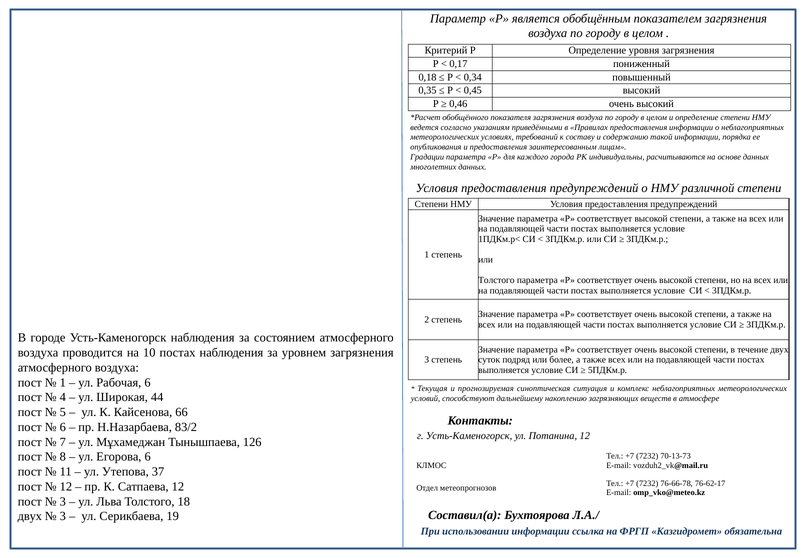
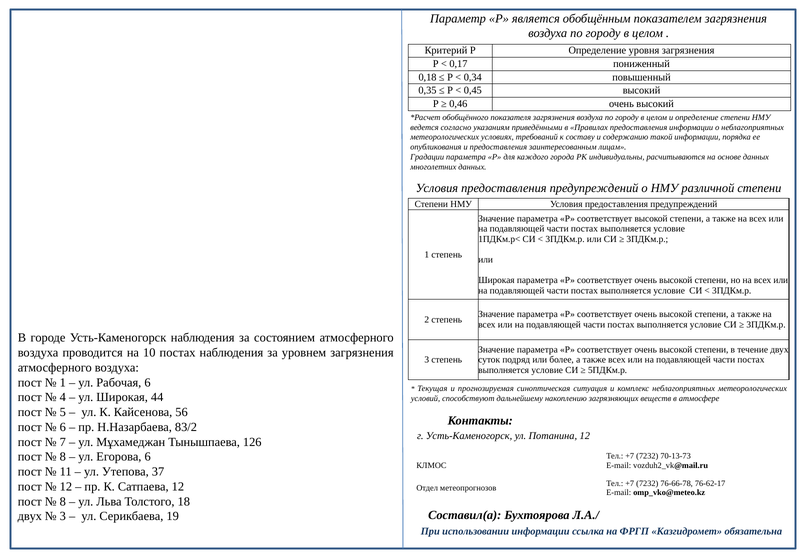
Толстого at (496, 280): Толстого -> Широкая
66: 66 -> 56
3 at (63, 501): 3 -> 8
